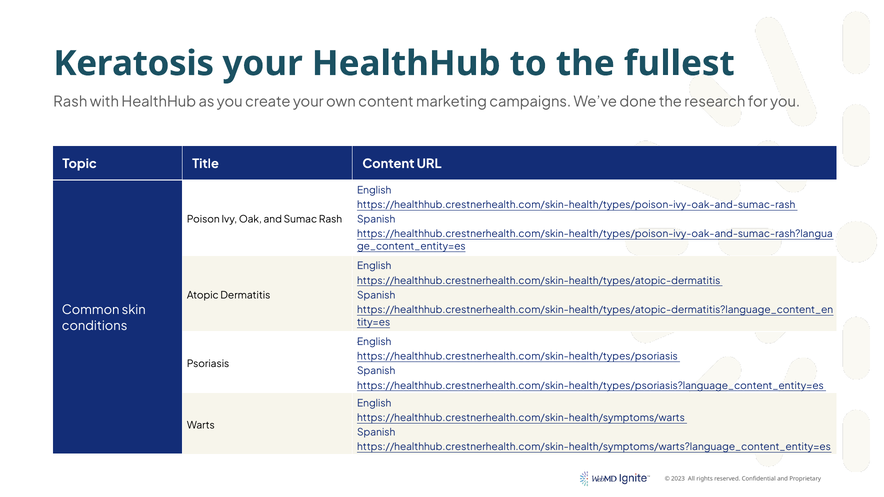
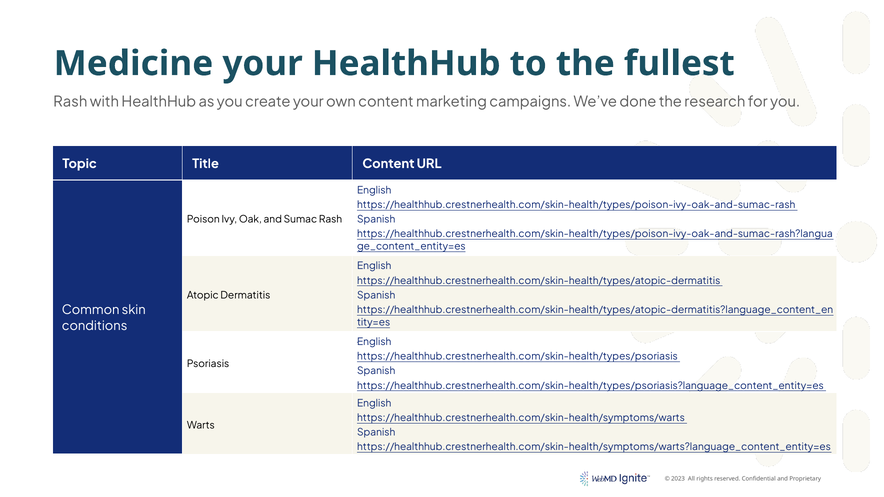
Keratosis: Keratosis -> Medicine
